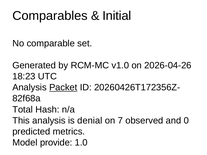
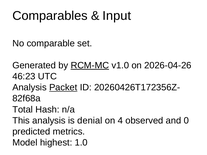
Initial: Initial -> Input
RCM-MC underline: none -> present
18:23: 18:23 -> 46:23
7: 7 -> 4
provide: provide -> highest
